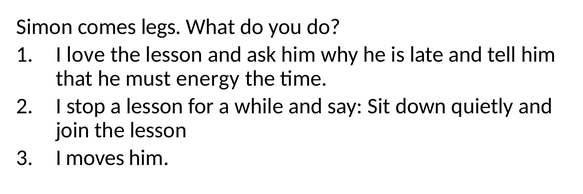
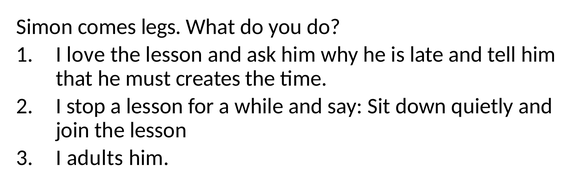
energy: energy -> creates
moves: moves -> adults
